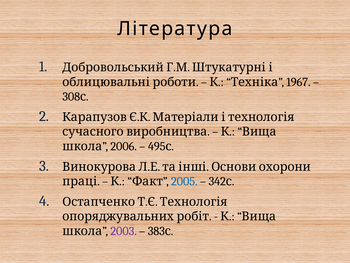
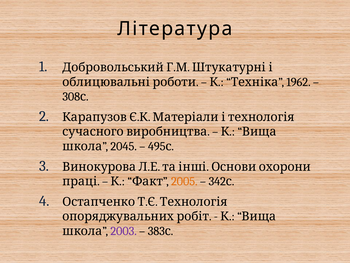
1967: 1967 -> 1962
2006: 2006 -> 2045
2005 colour: blue -> orange
